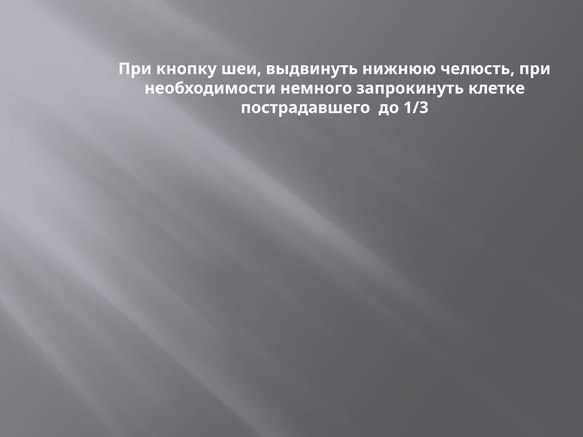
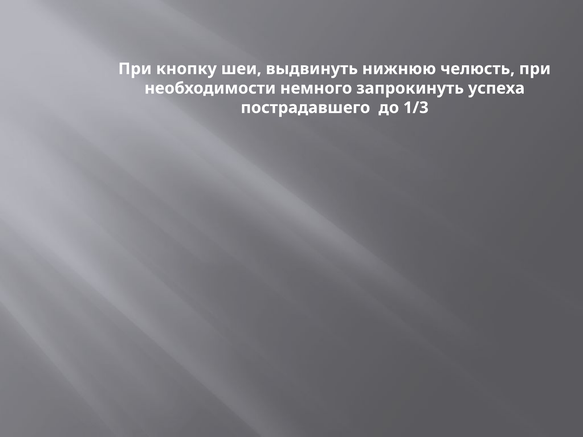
клетке: клетке -> успеха
